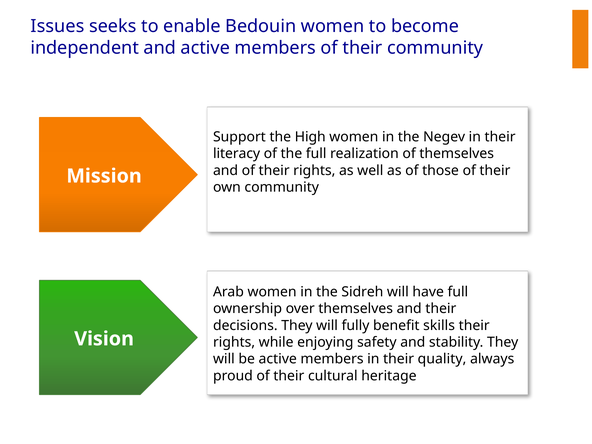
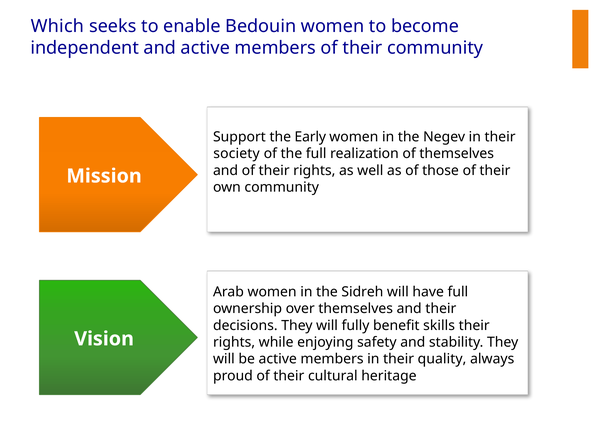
Issues: Issues -> Which
High: High -> Early
literacy: literacy -> society
